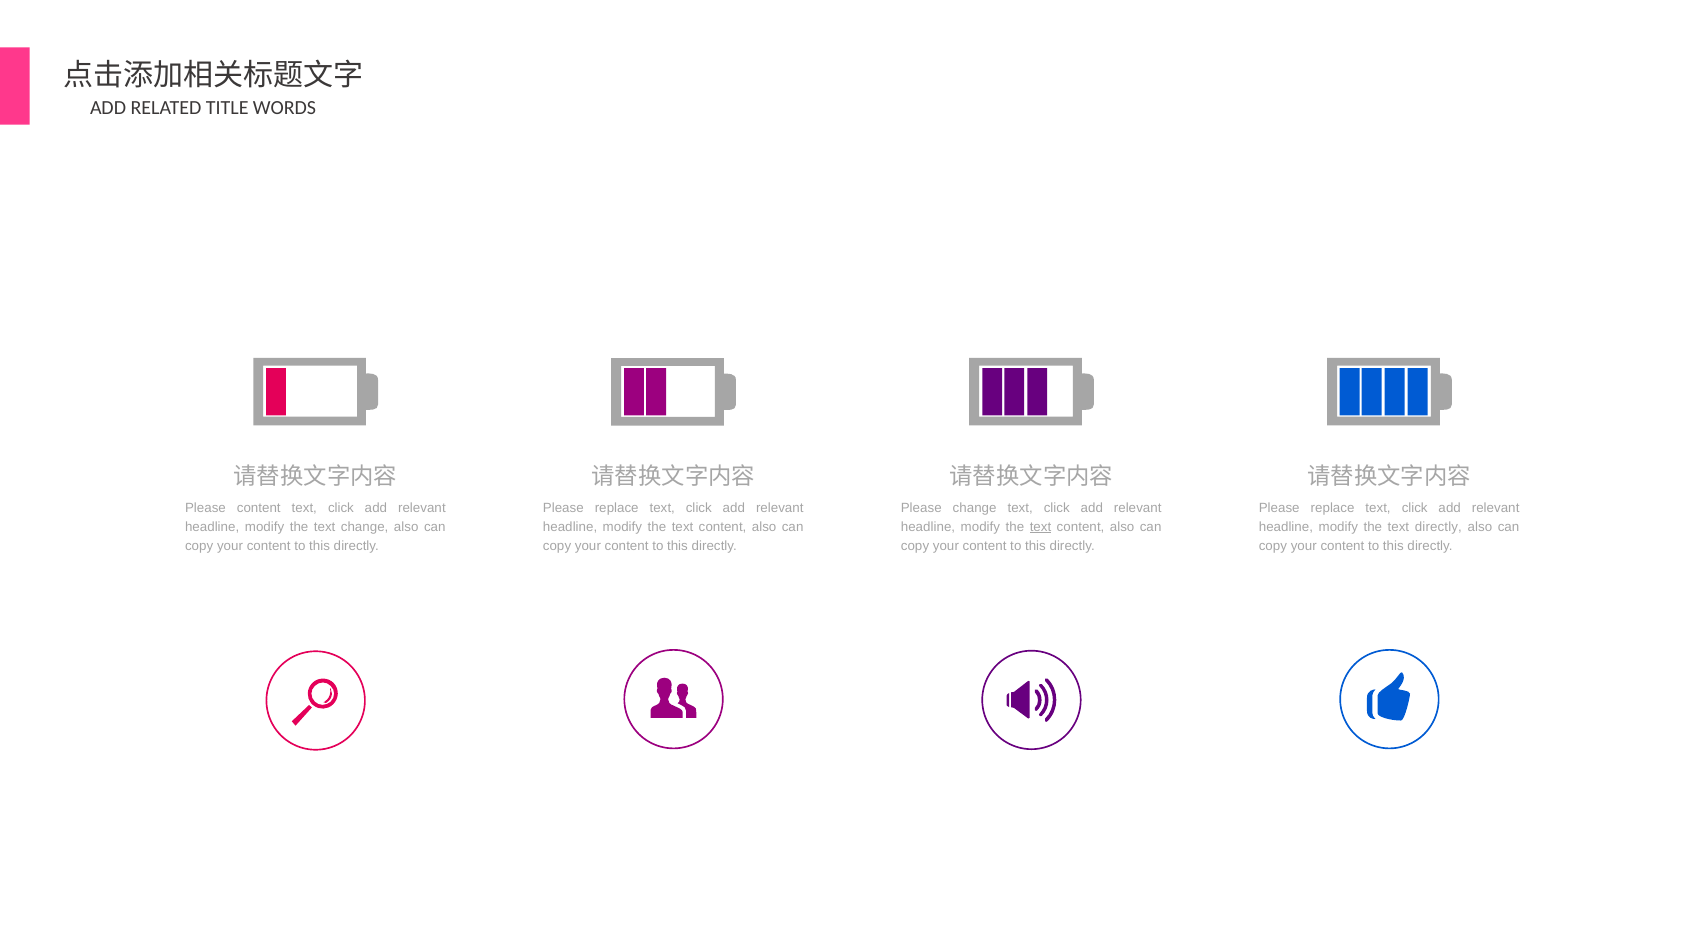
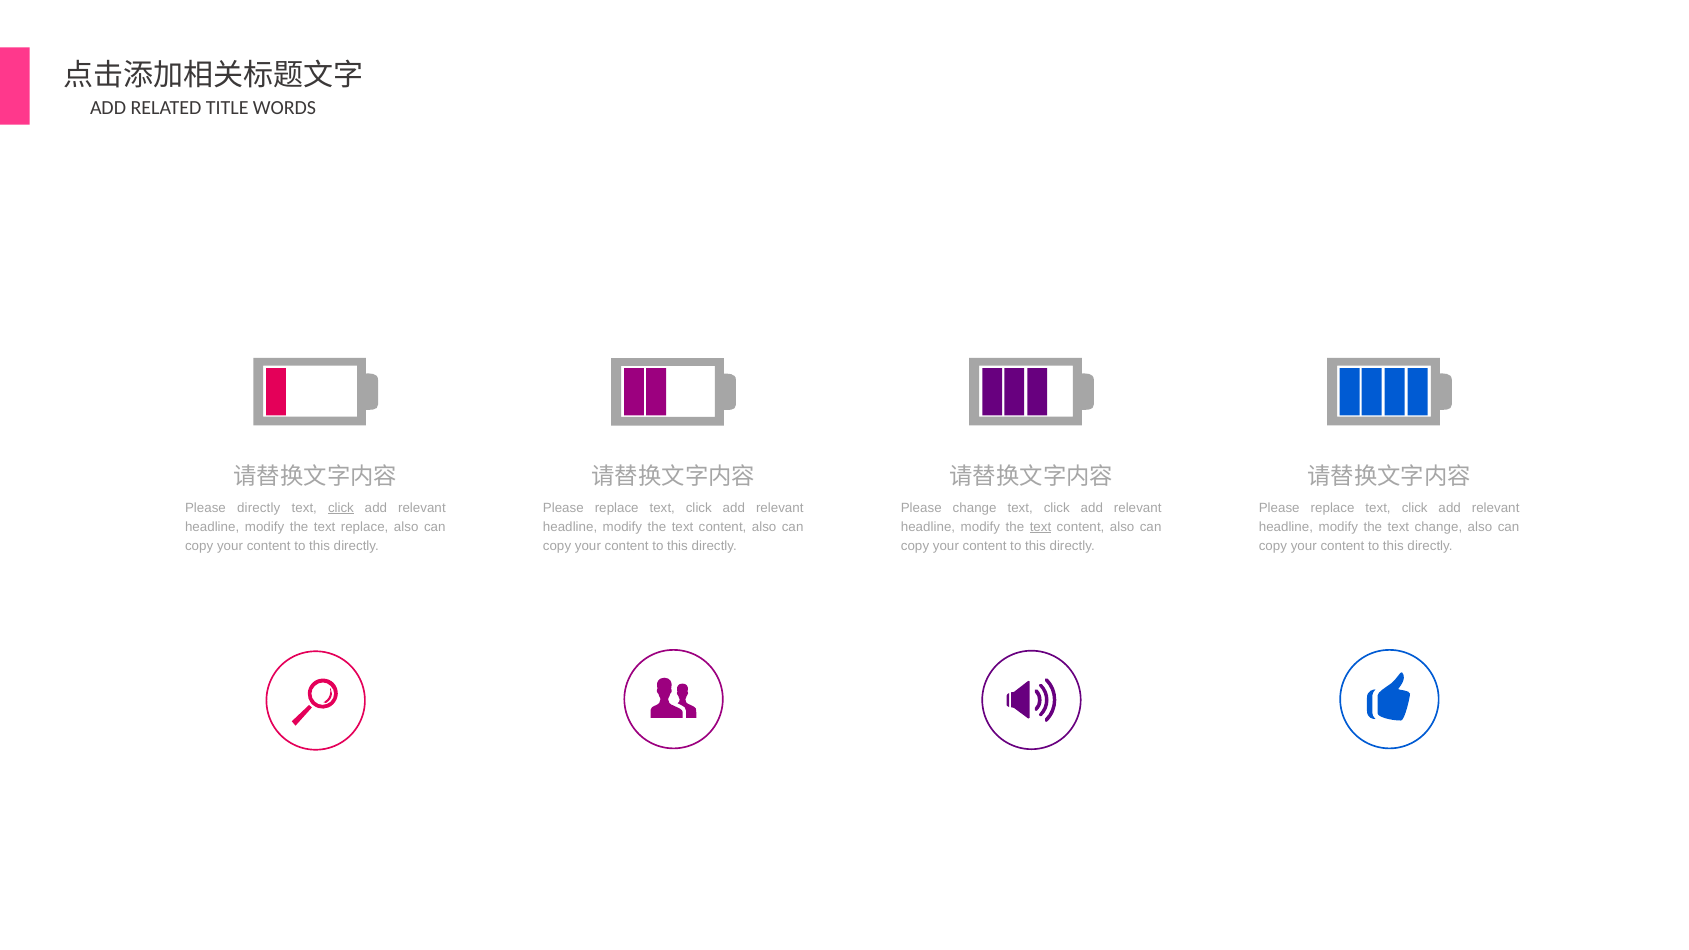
Please content: content -> directly
click at (341, 508) underline: none -> present
text change: change -> replace
text directly: directly -> change
